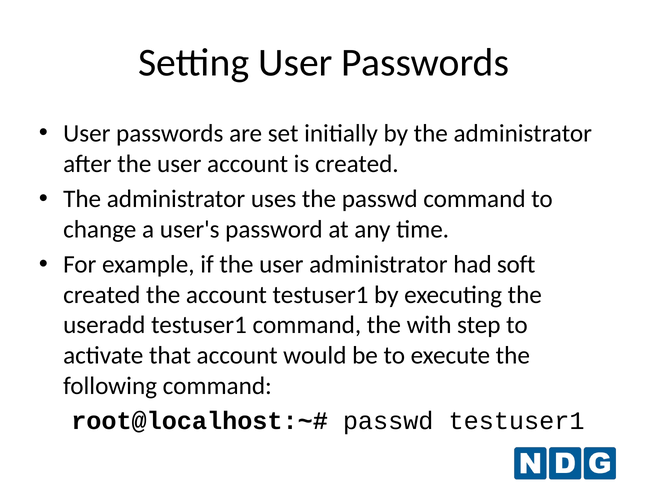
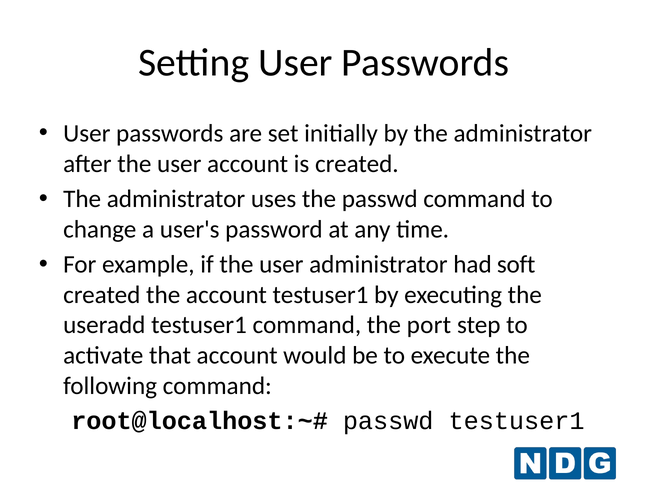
with: with -> port
